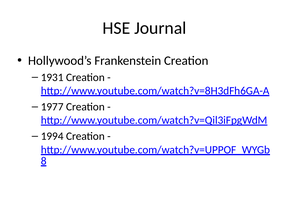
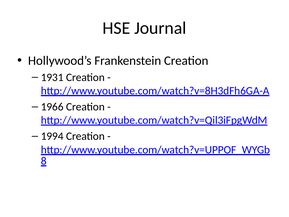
1977: 1977 -> 1966
